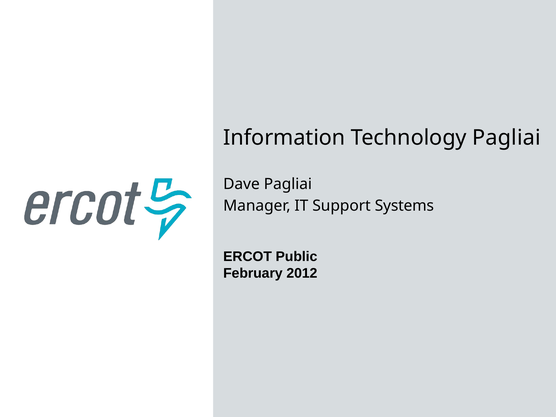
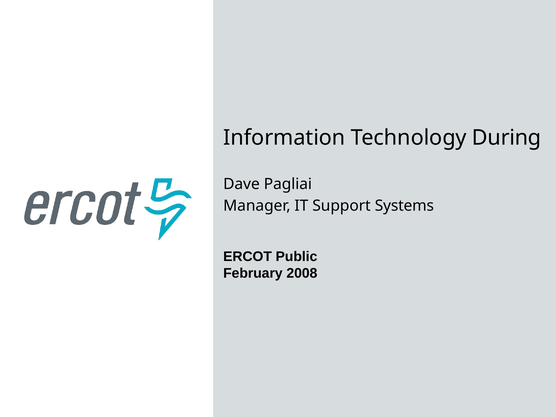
Technology Pagliai: Pagliai -> During
2012: 2012 -> 2008
